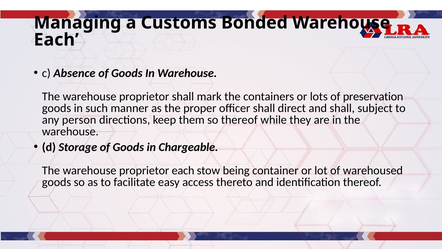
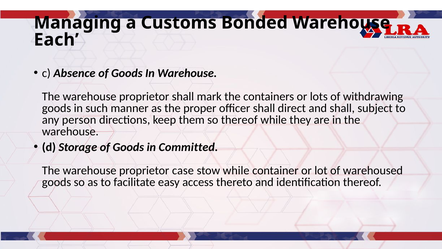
preservation: preservation -> withdrawing
Chargeable: Chargeable -> Committed
proprietor each: each -> case
stow being: being -> while
